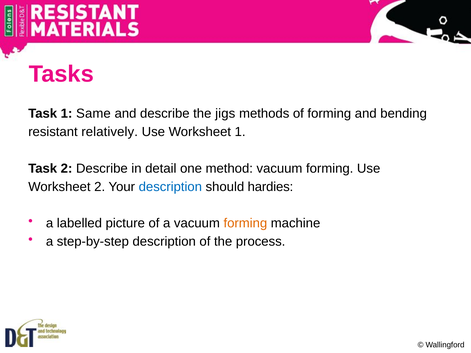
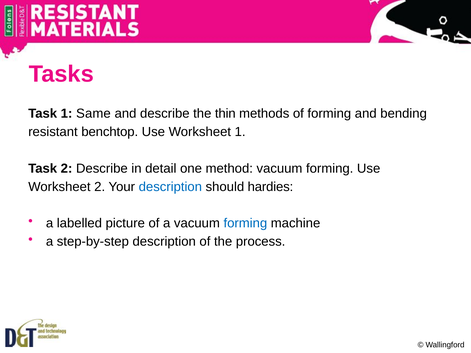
jigs: jigs -> thin
relatively: relatively -> benchtop
forming at (245, 224) colour: orange -> blue
